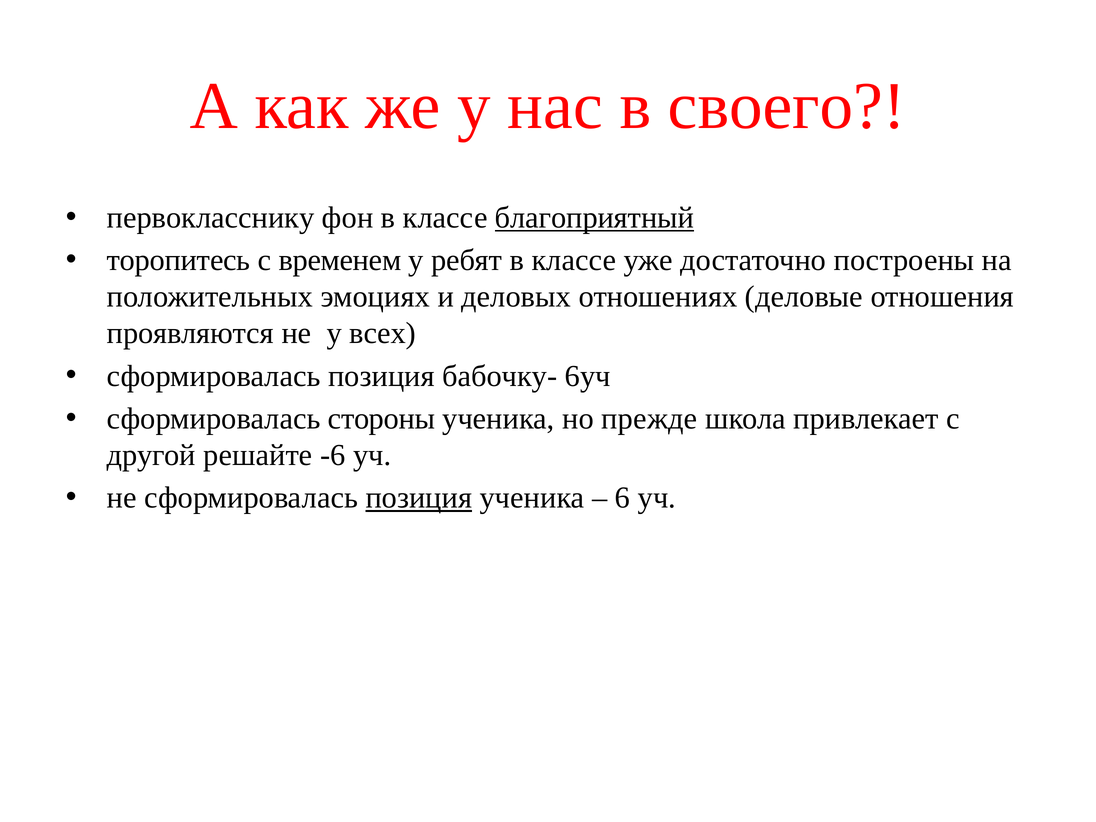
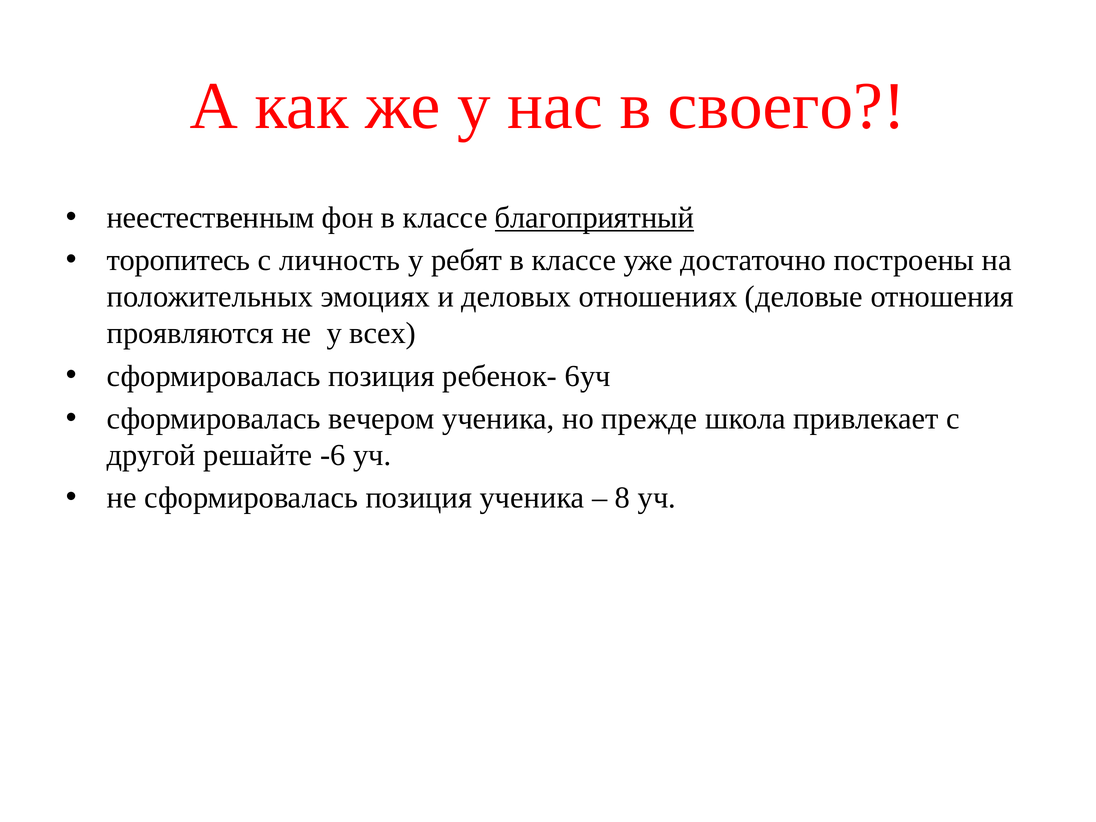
первокласснику: первокласснику -> неестественным
временем: временем -> личность
бабочку-: бабочку- -> ребенок-
стороны: стороны -> вечером
позиция at (419, 498) underline: present -> none
6: 6 -> 8
